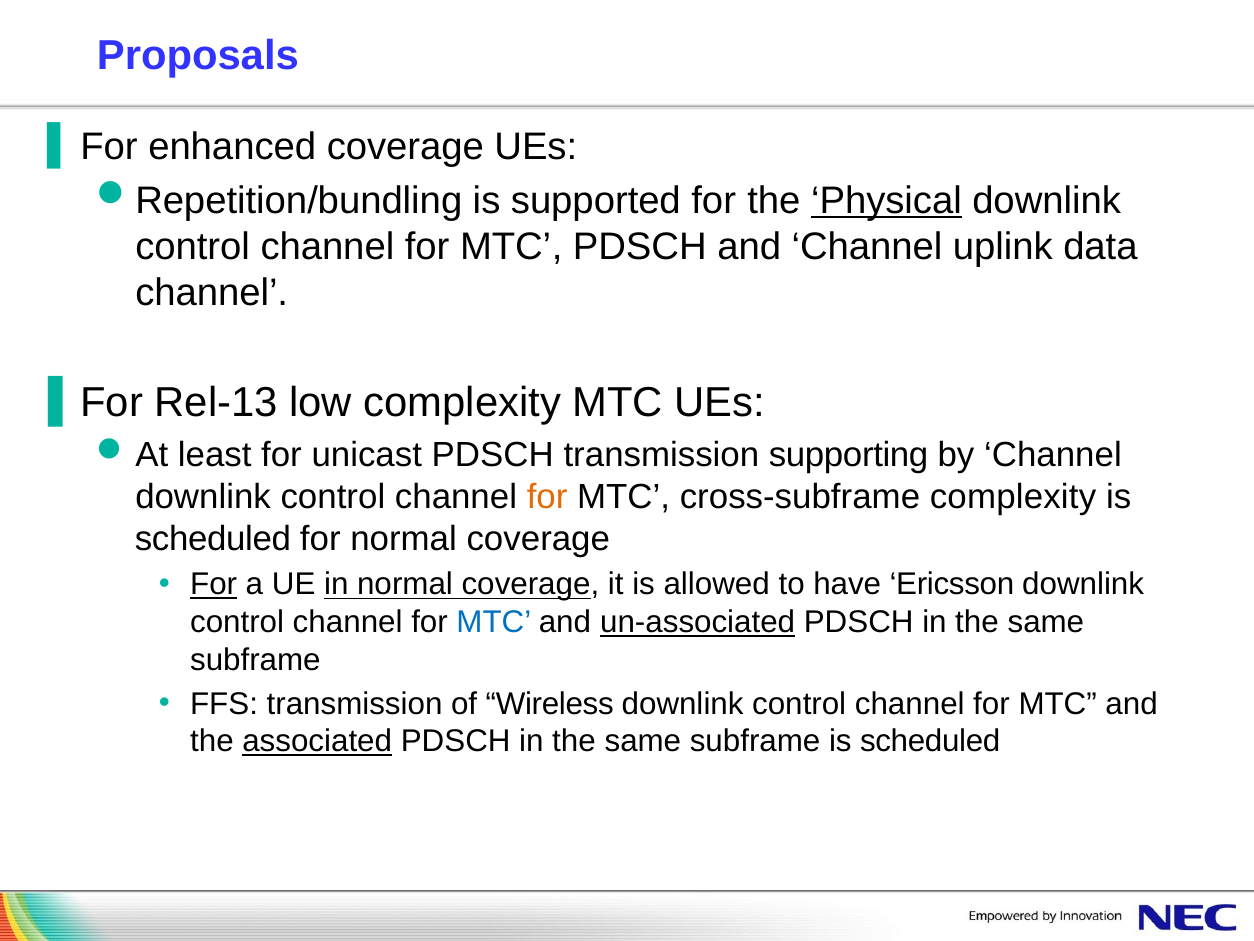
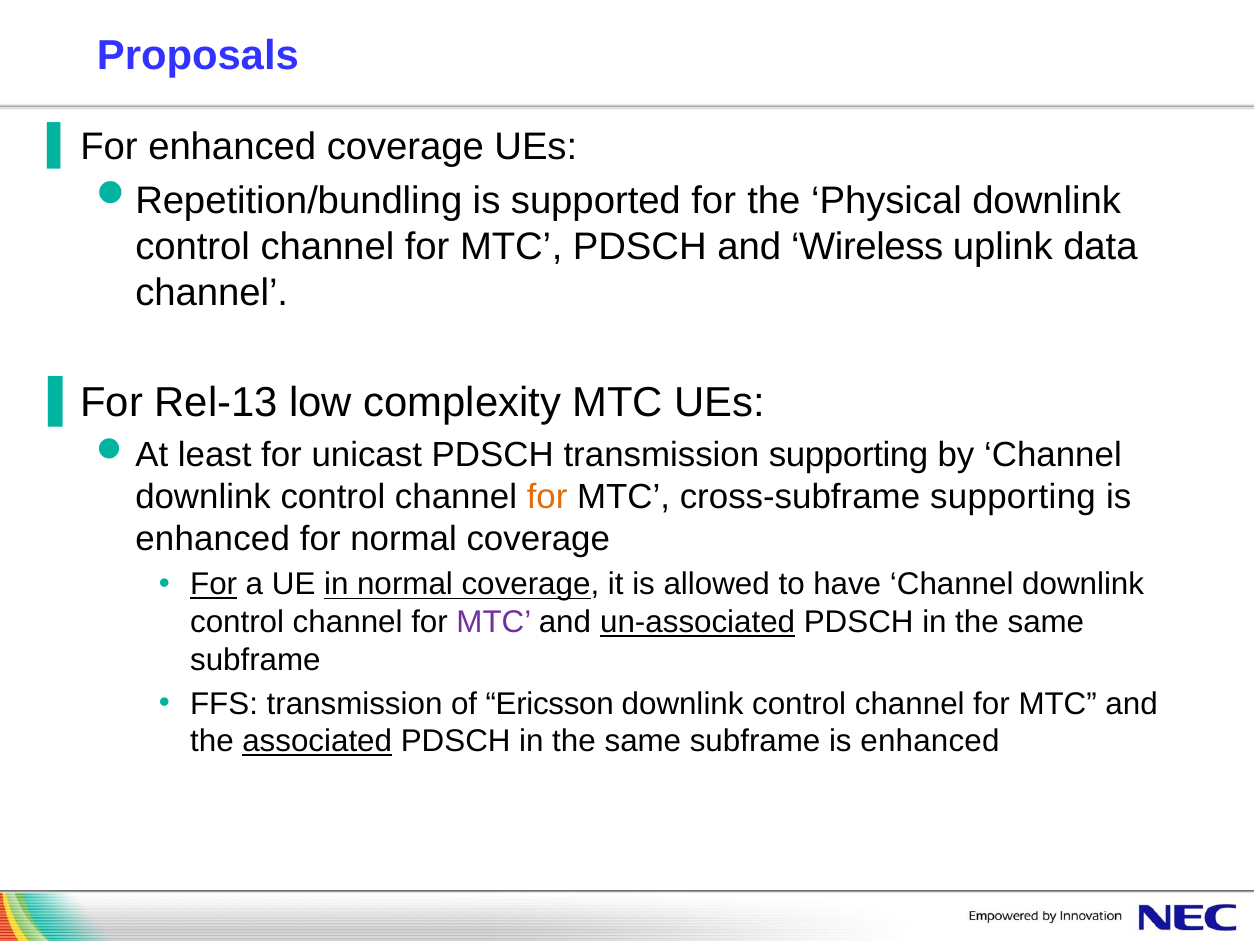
Physical underline: present -> none
and Channel: Channel -> Wireless
cross-subframe complexity: complexity -> supporting
scheduled at (213, 539): scheduled -> enhanced
have Ericsson: Ericsson -> Channel
MTC at (494, 622) colour: blue -> purple
Wireless: Wireless -> Ericsson
subframe is scheduled: scheduled -> enhanced
